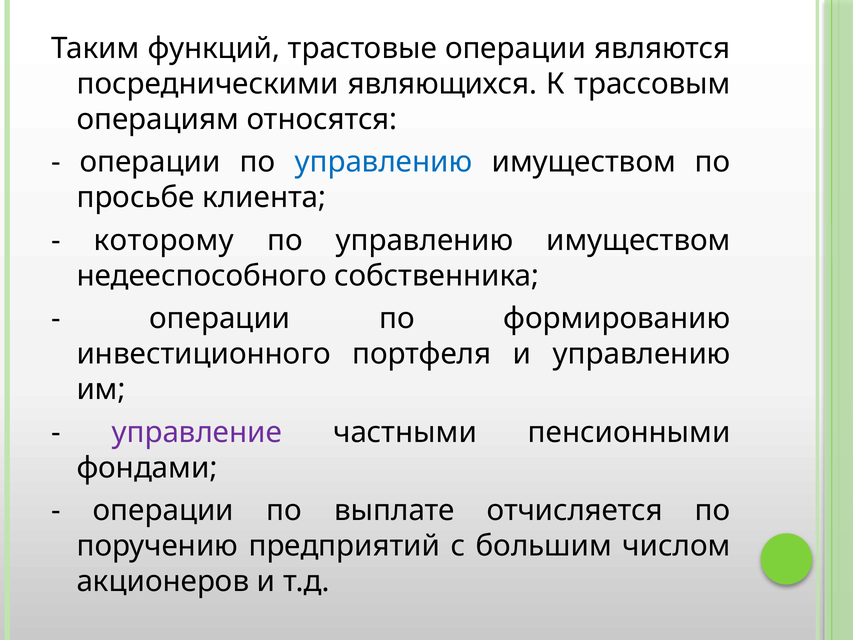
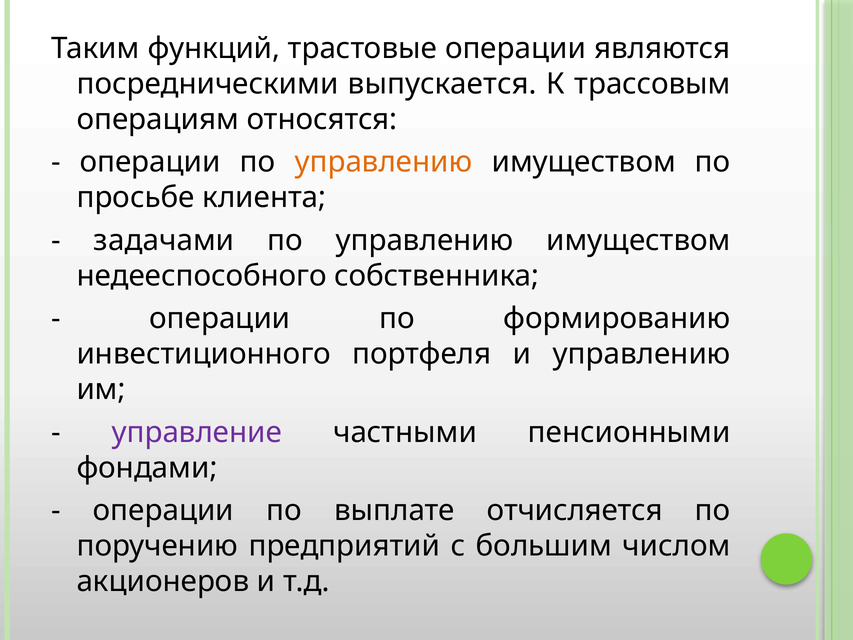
являющихся: являющихся -> выпускается
управлению at (384, 162) colour: blue -> orange
которому: которому -> задачами
